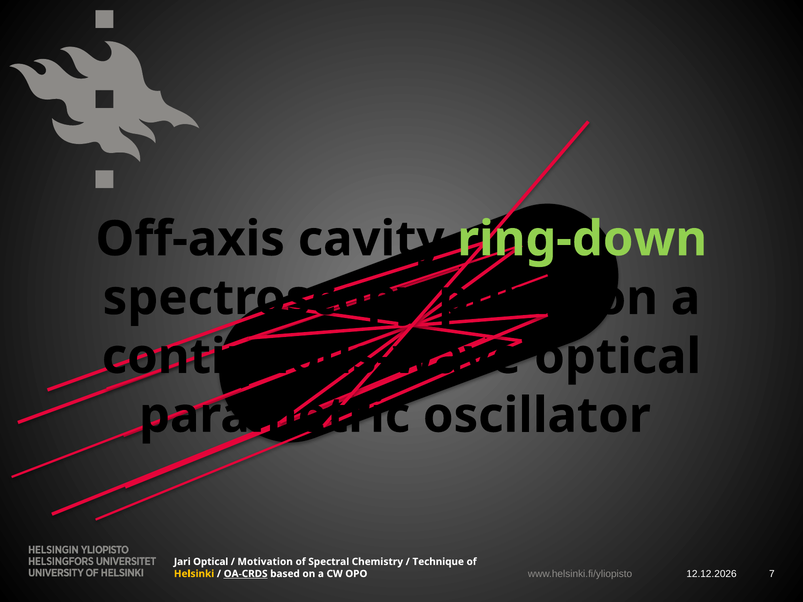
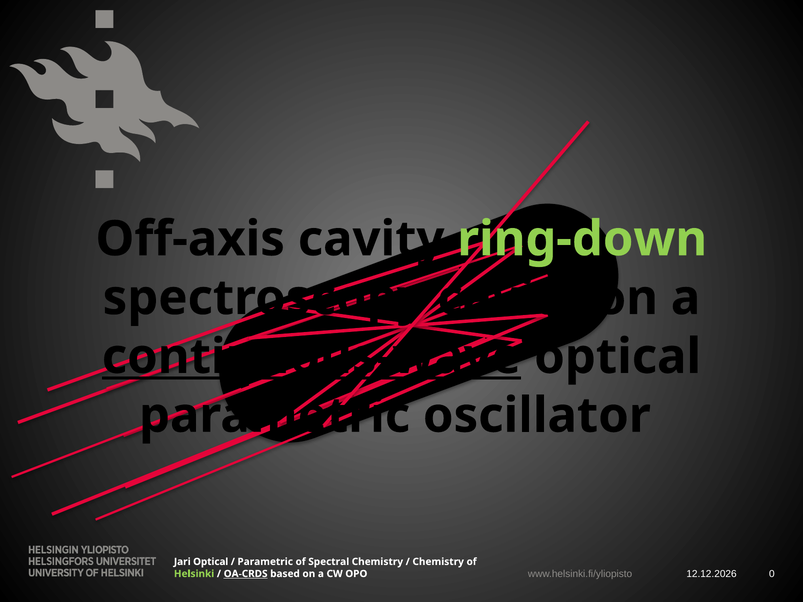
spectroscopy pump: pump -> cavity
continuous-wave underline: none -> present
Motivation at (265, 562): Motivation -> Parametric
Technique at (438, 562): Technique -> Chemistry
Helsinki colour: yellow -> light green
7: 7 -> 0
